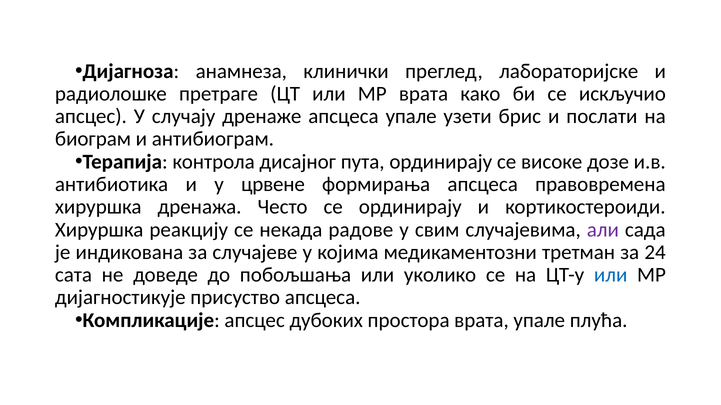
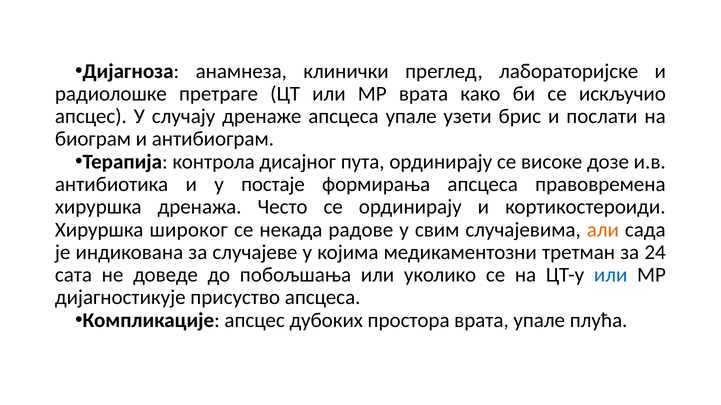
црвене: црвене -> постаје
реакцију: реакцију -> широког
али colour: purple -> orange
